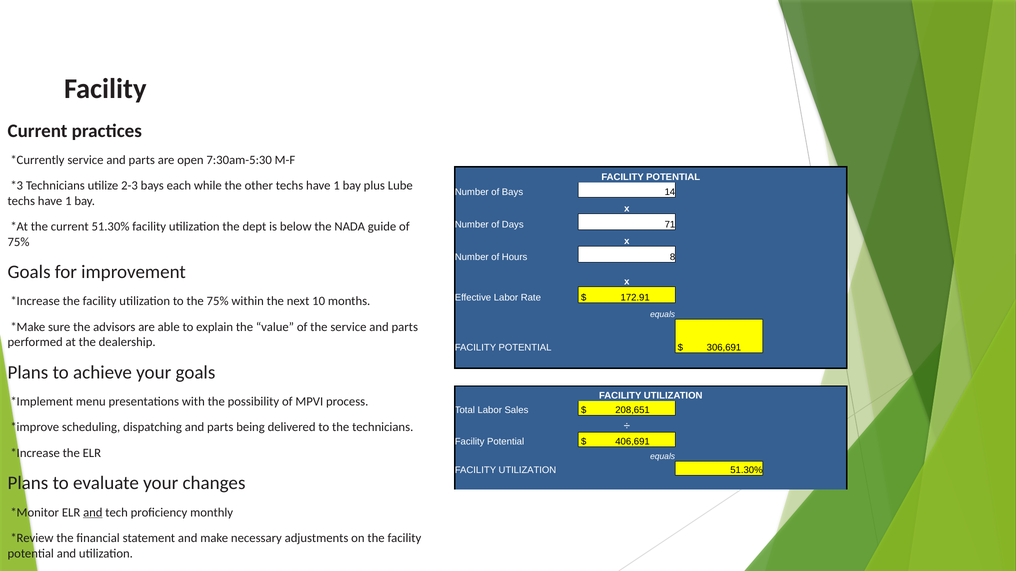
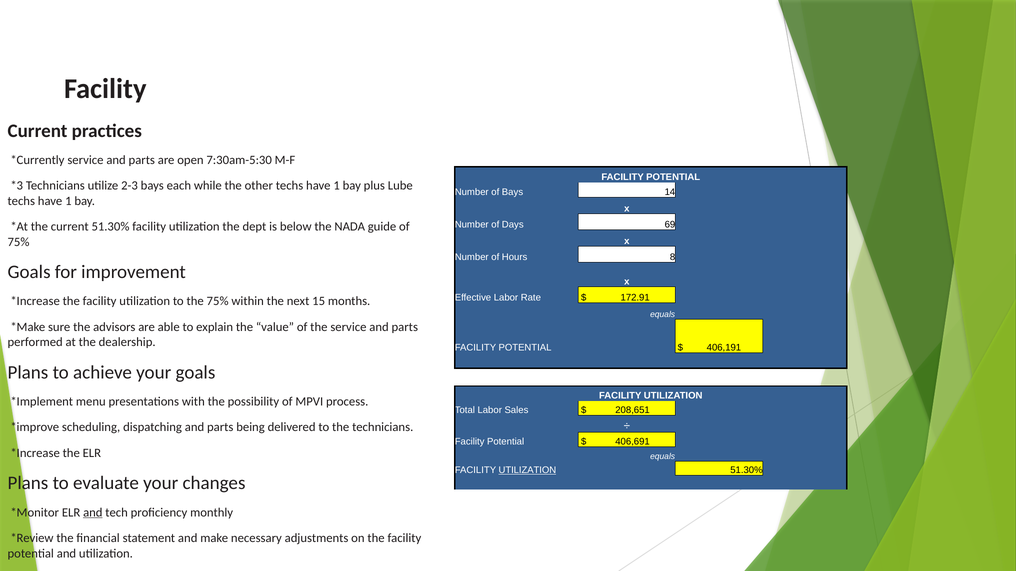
71: 71 -> 69
10: 10 -> 15
306,691: 306,691 -> 406,191
UTILIZATION at (527, 471) underline: none -> present
